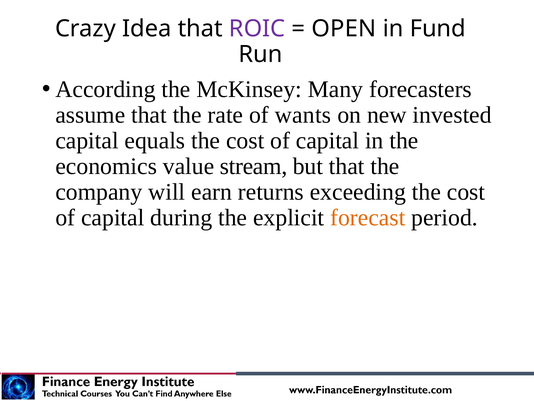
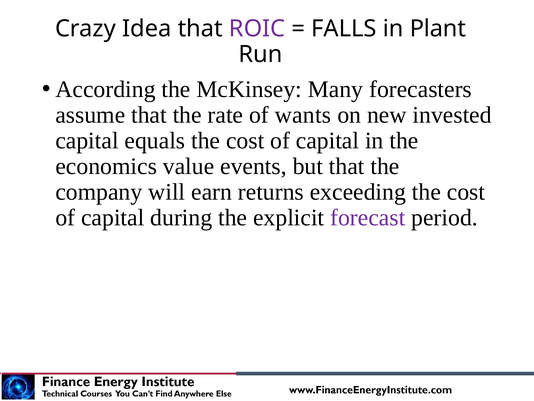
OPEN: OPEN -> FALLS
Fund: Fund -> Plant
stream: stream -> events
forecast colour: orange -> purple
